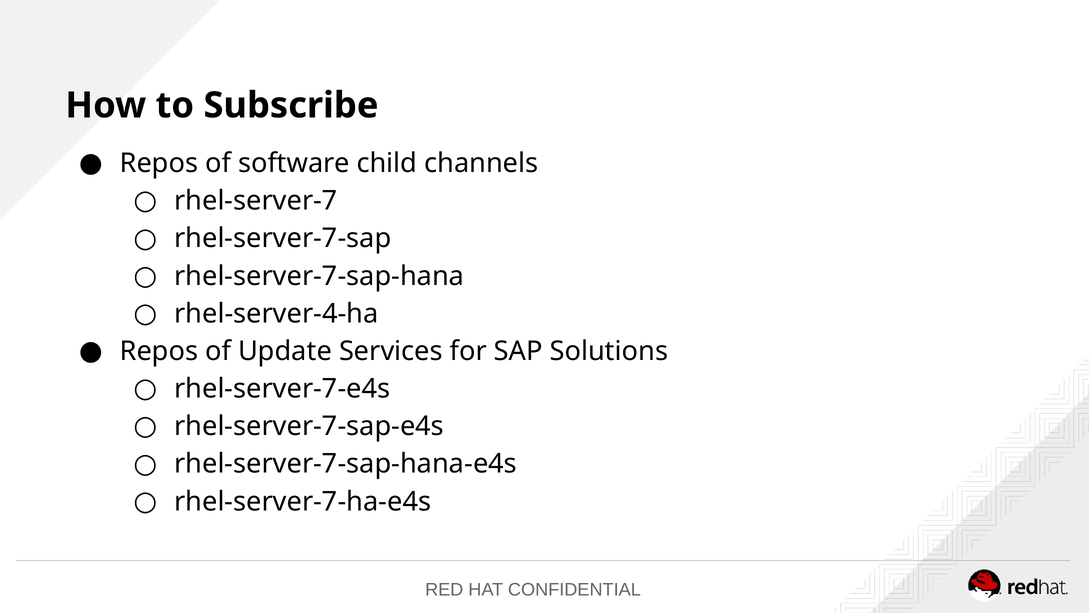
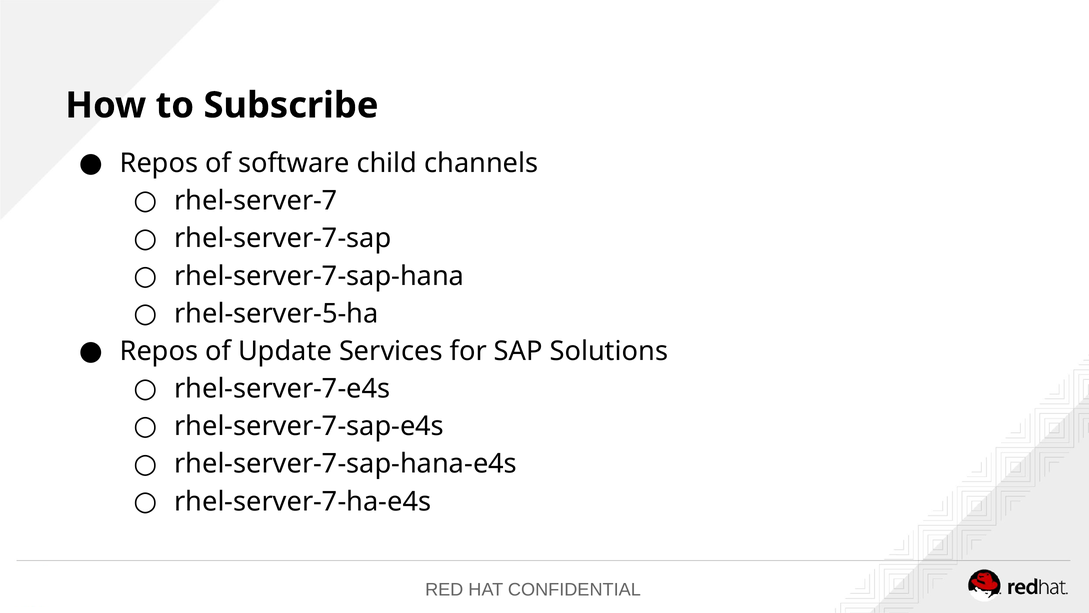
rhel-server-4-ha: rhel-server-4-ha -> rhel-server-5-ha
